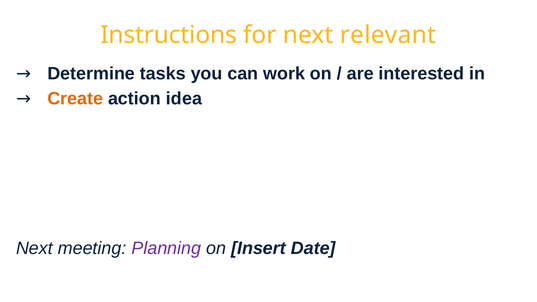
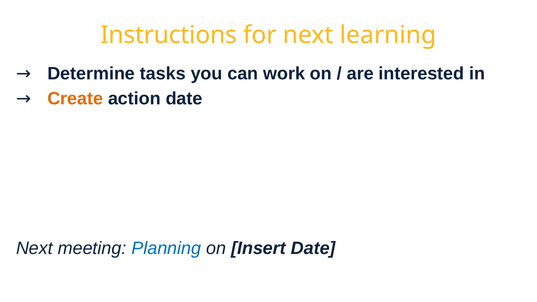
relevant: relevant -> learning
action idea: idea -> date
Planning colour: purple -> blue
